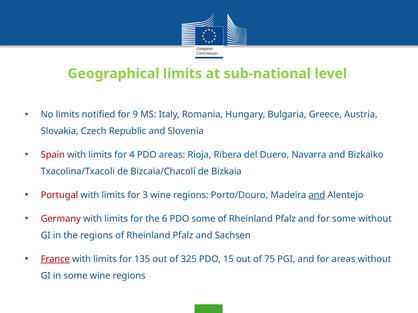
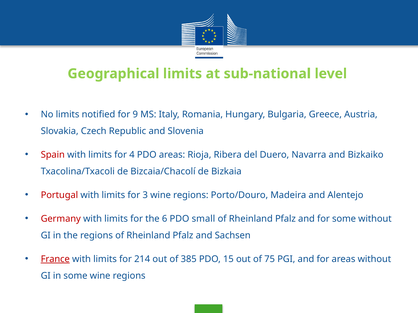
and at (317, 195) underline: present -> none
PDO some: some -> small
135: 135 -> 214
325: 325 -> 385
